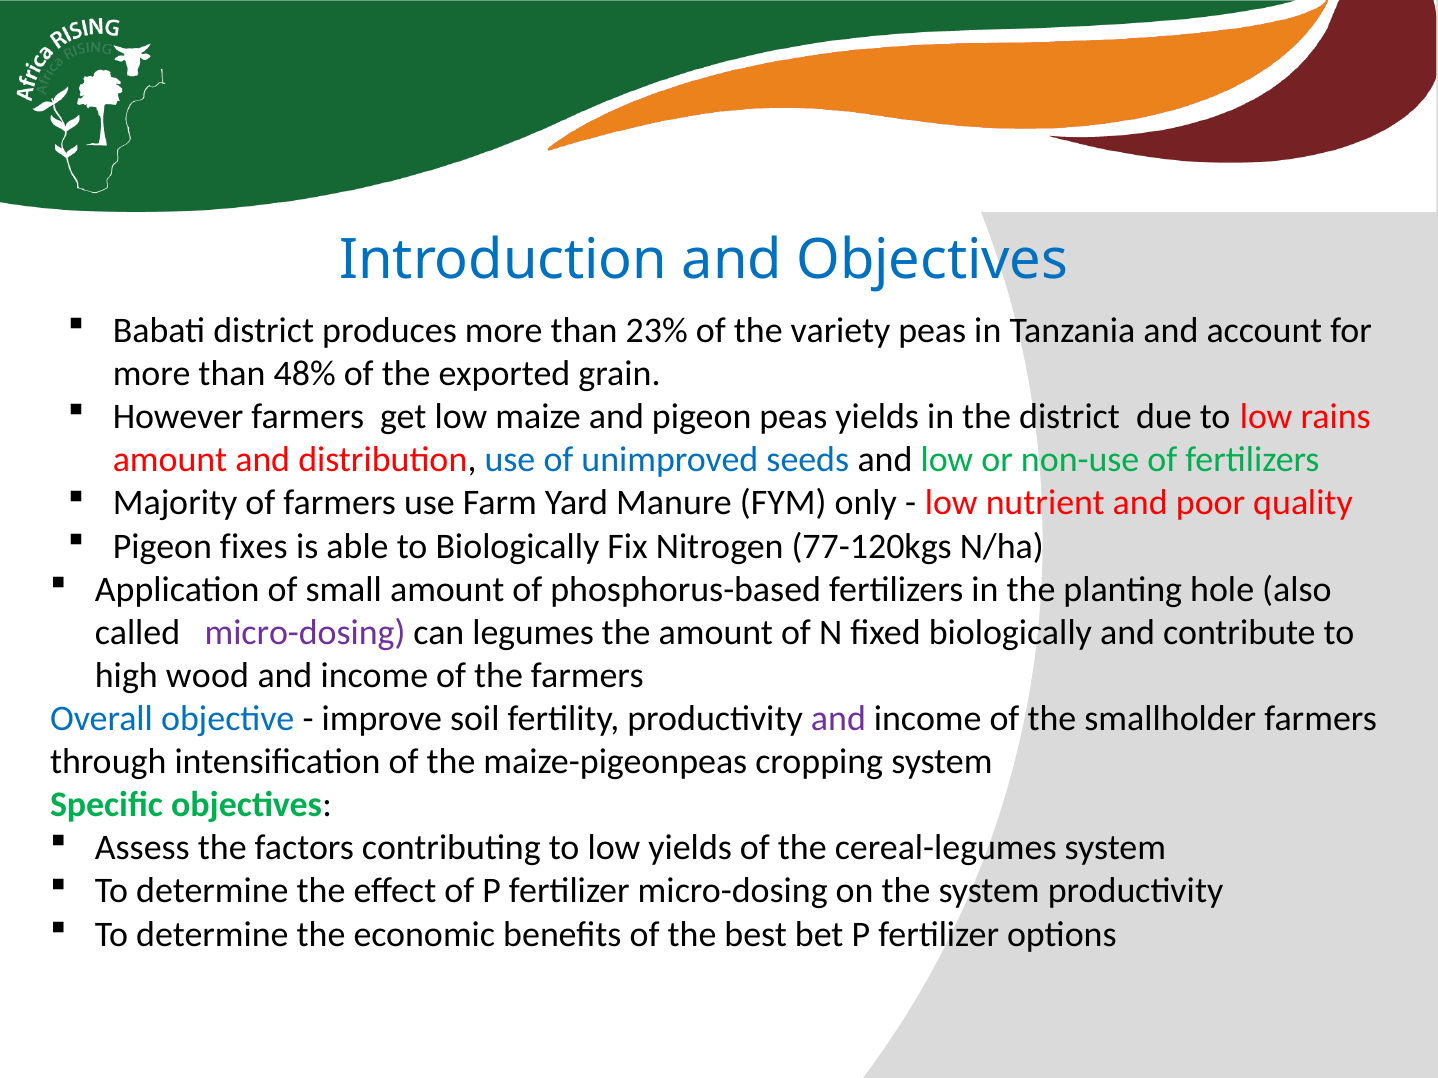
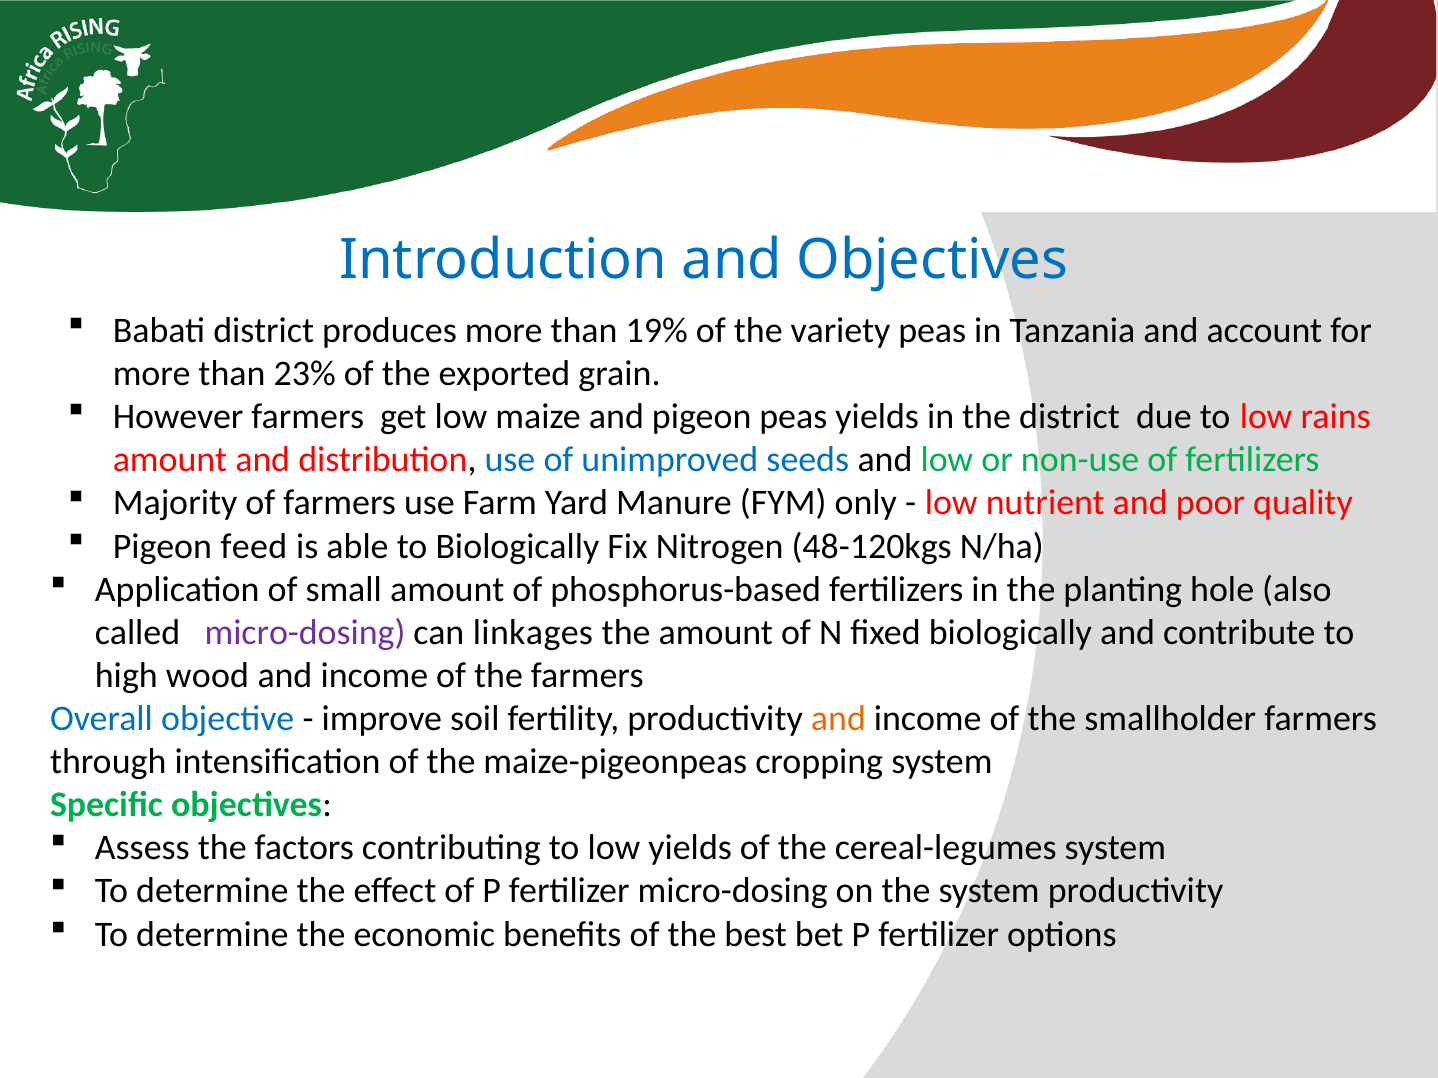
23%: 23% -> 19%
48%: 48% -> 23%
fixes: fixes -> feed
77-120kgs: 77-120kgs -> 48-120kgs
legumes: legumes -> linkages
and at (838, 719) colour: purple -> orange
